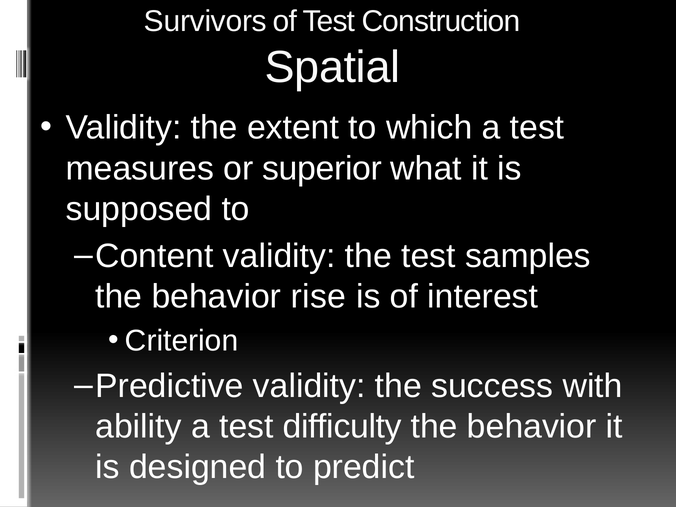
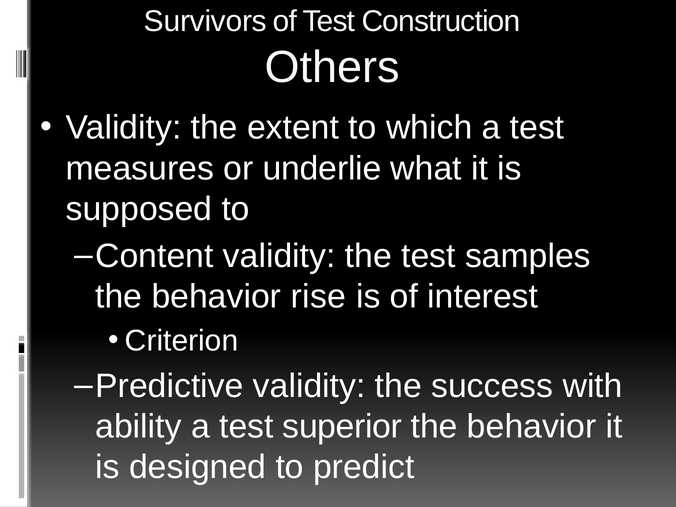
Spatial: Spatial -> Others
superior: superior -> underlie
difficulty: difficulty -> superior
